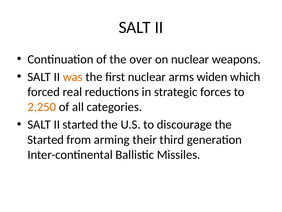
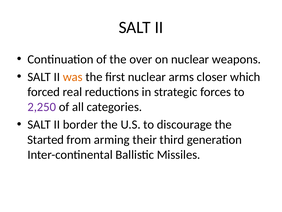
widen: widen -> closer
2,250 colour: orange -> purple
II started: started -> border
